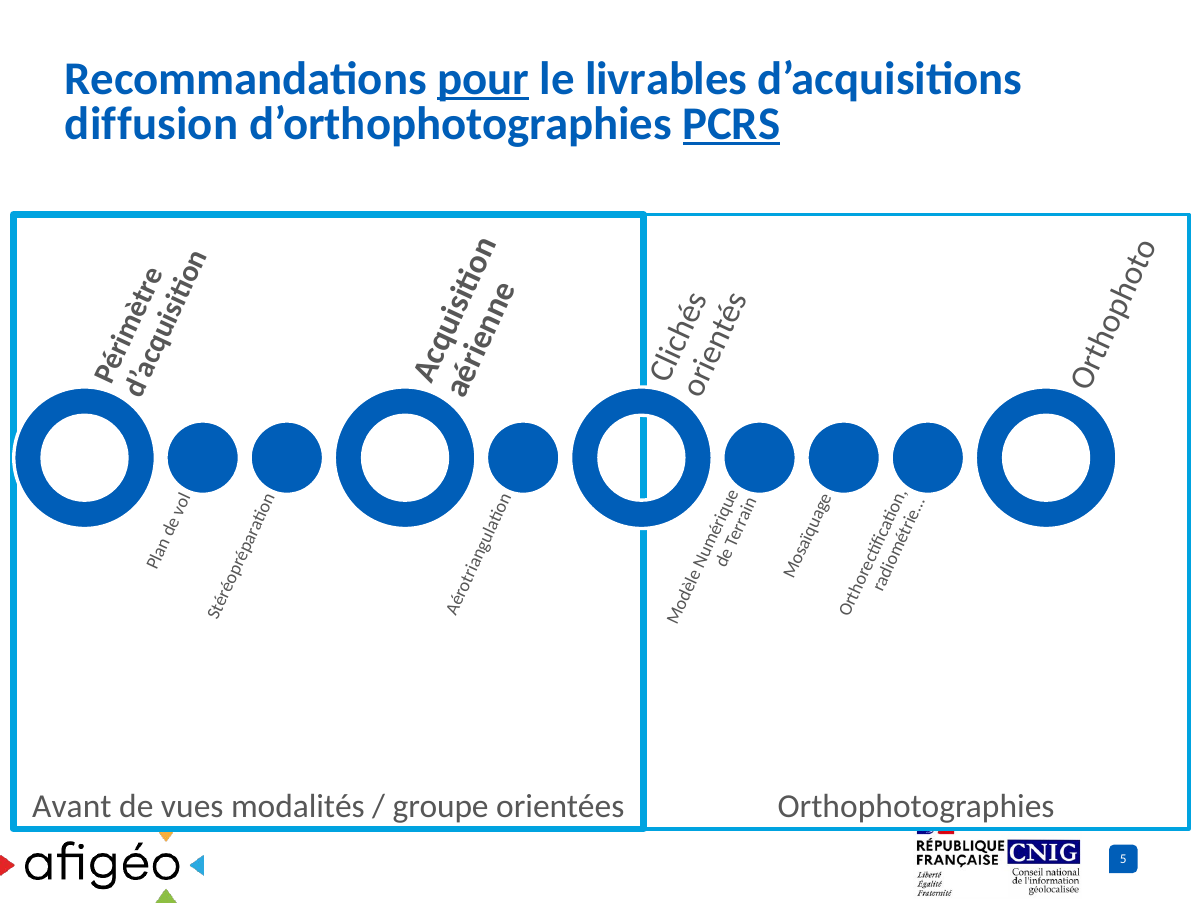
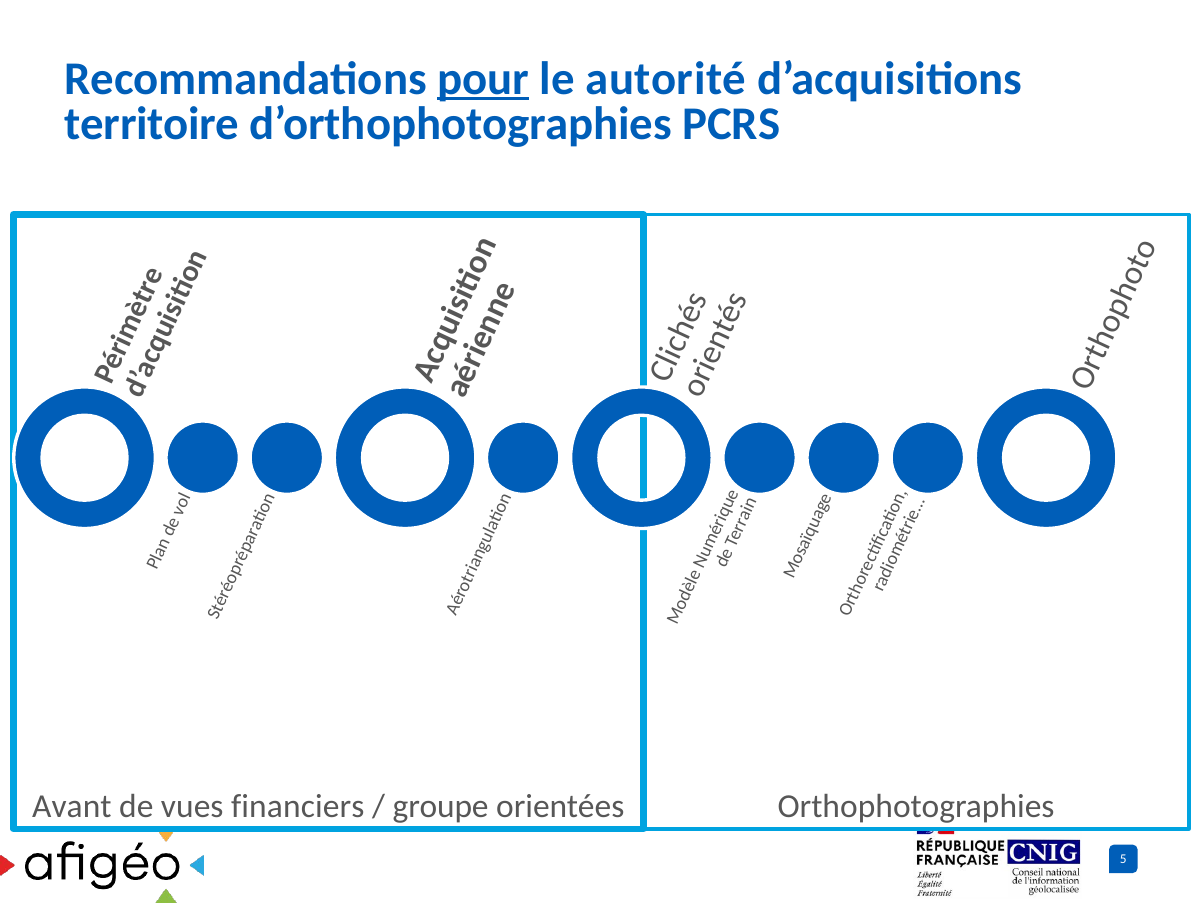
livrables: livrables -> autorité
diffusion: diffusion -> territoire
PCRS underline: present -> none
modalités: modalités -> financiers
